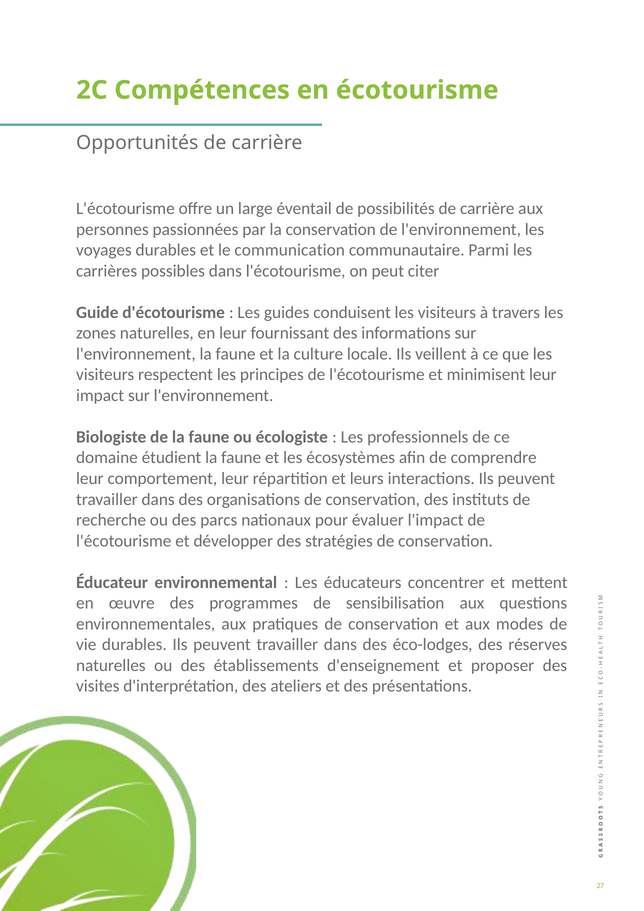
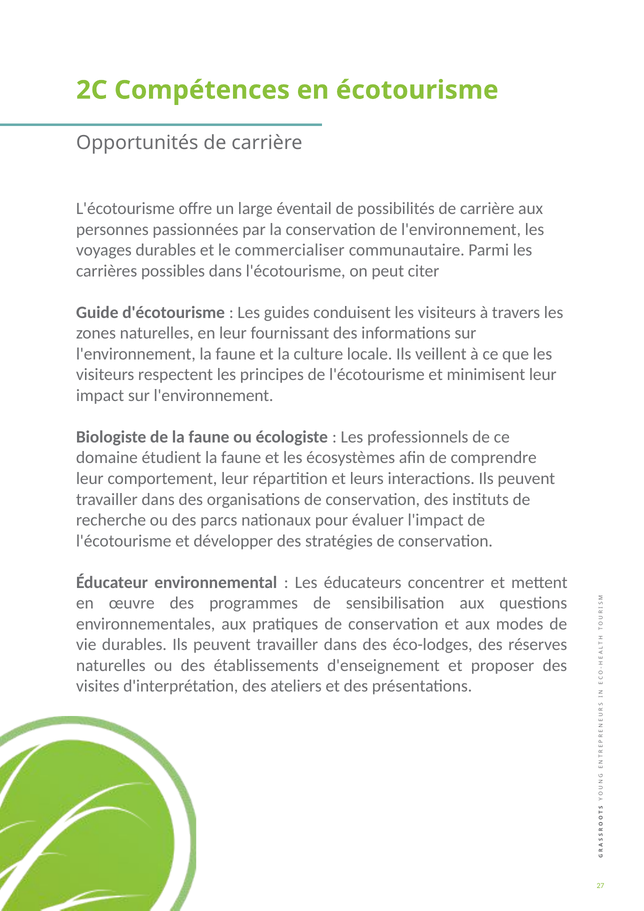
communication: communication -> commercialiser
